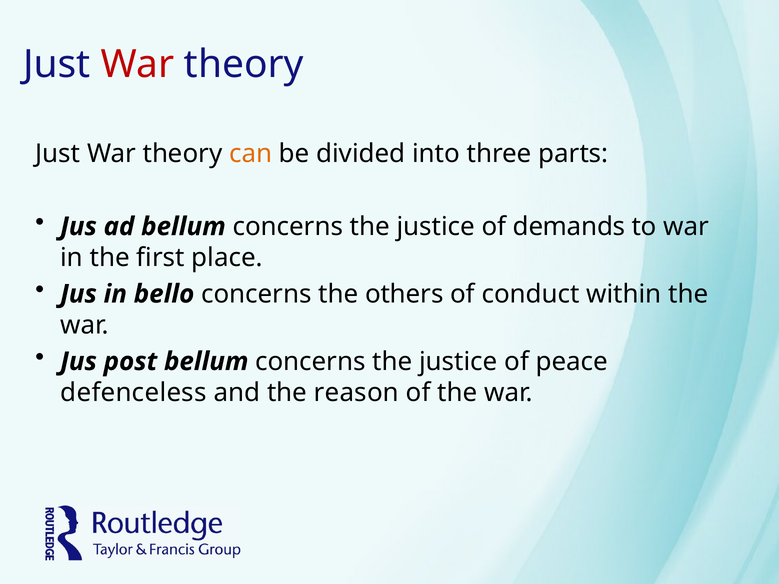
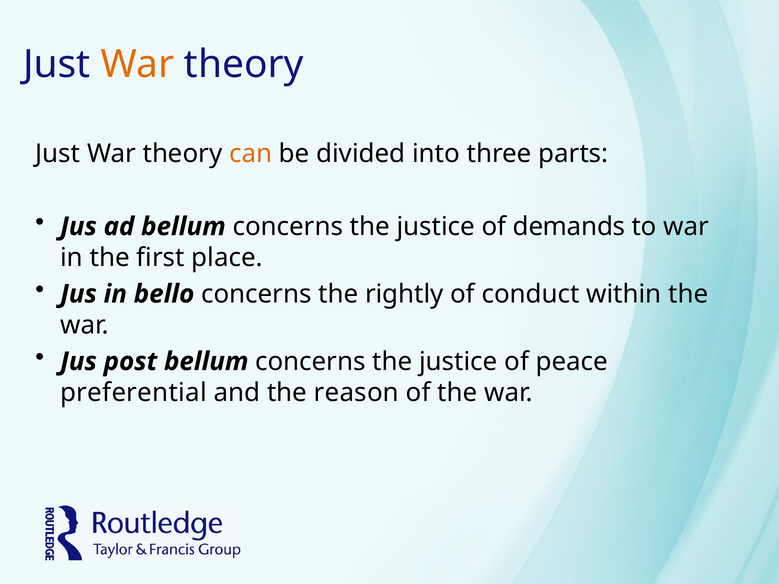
War at (137, 64) colour: red -> orange
others: others -> rightly
defenceless: defenceless -> preferential
